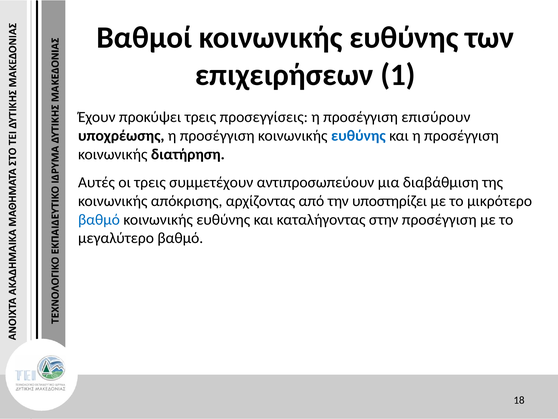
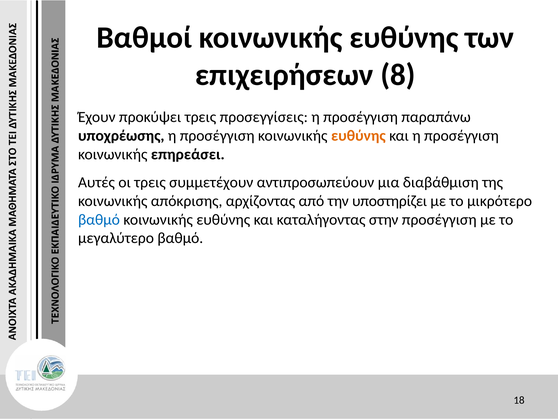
1: 1 -> 8
επισύρουν: επισύρουν -> παραπάνω
ευθύνης at (358, 136) colour: blue -> orange
διατήρηση: διατήρηση -> επηρεάσει
